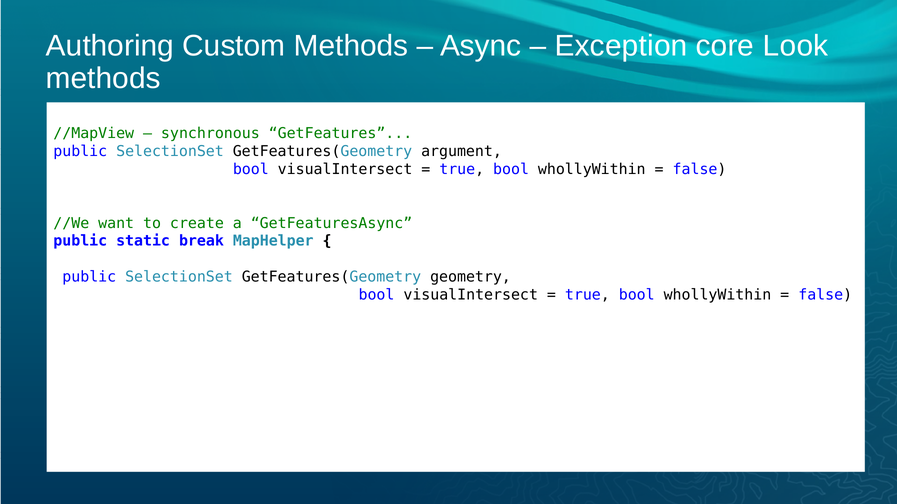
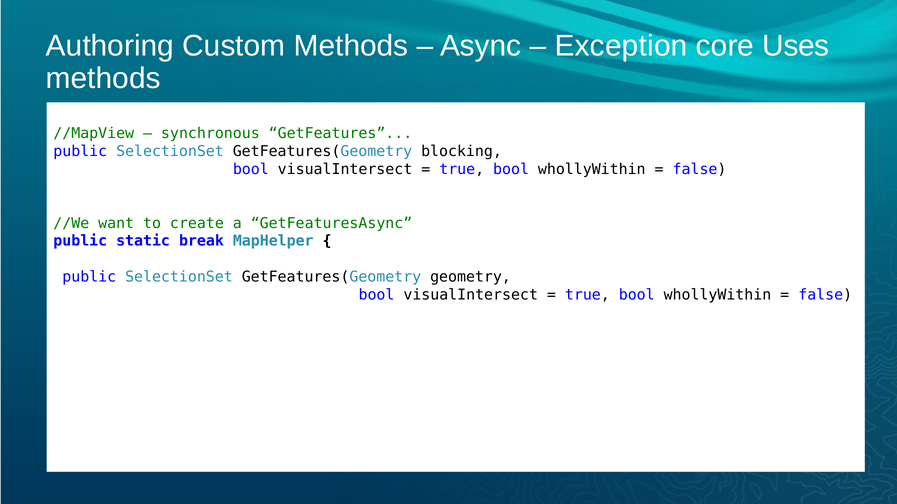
Look: Look -> Uses
argument: argument -> blocking
